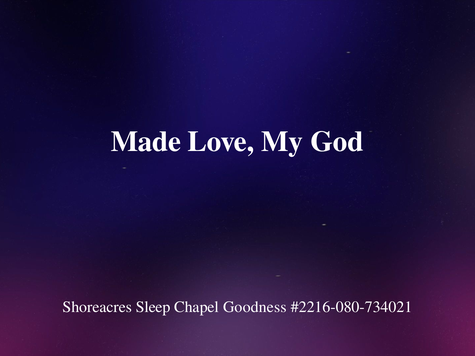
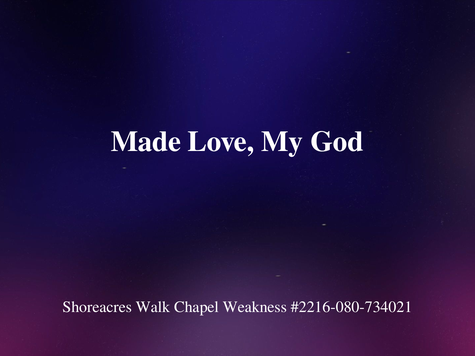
Sleep: Sleep -> Walk
Goodness: Goodness -> Weakness
